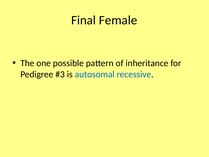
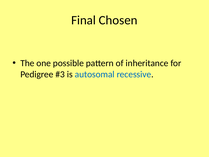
Female: Female -> Chosen
